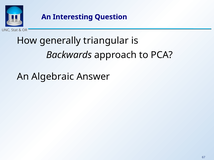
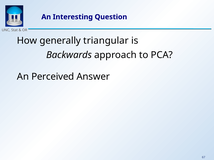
Algebraic: Algebraic -> Perceived
